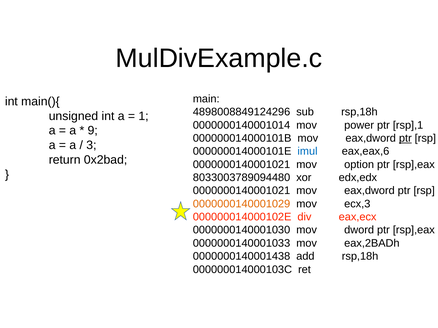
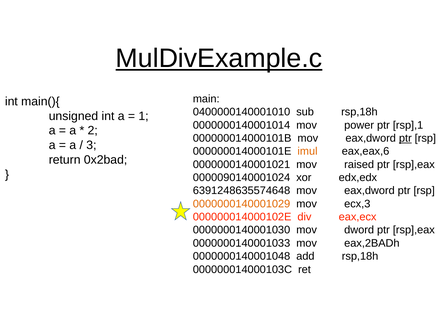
MulDivExample.c underline: none -> present
4898008849124296: 4898008849124296 -> 0400000140001010
9: 9 -> 2
imul colour: blue -> orange
option: option -> raised
8033003789094480: 8033003789094480 -> 0000090140001024
0000000140001021 at (242, 191): 0000000140001021 -> 6391248635574648
0000000140001438: 0000000140001438 -> 0000000140001048
